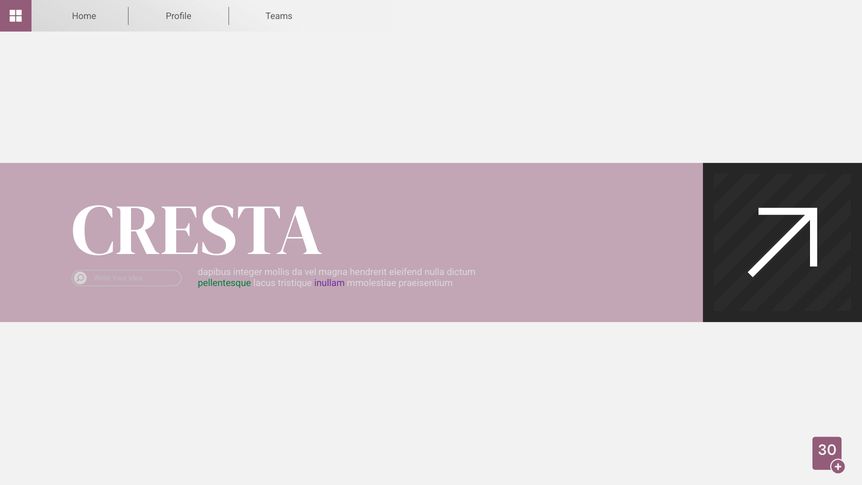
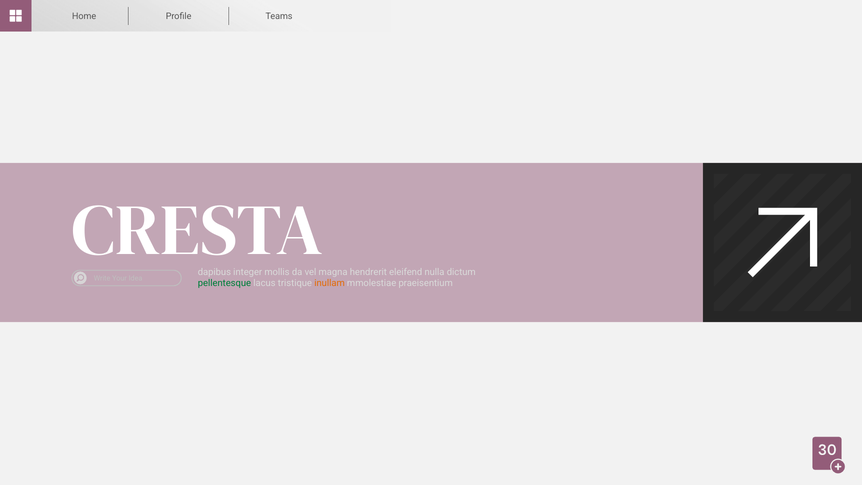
inullam colour: purple -> orange
